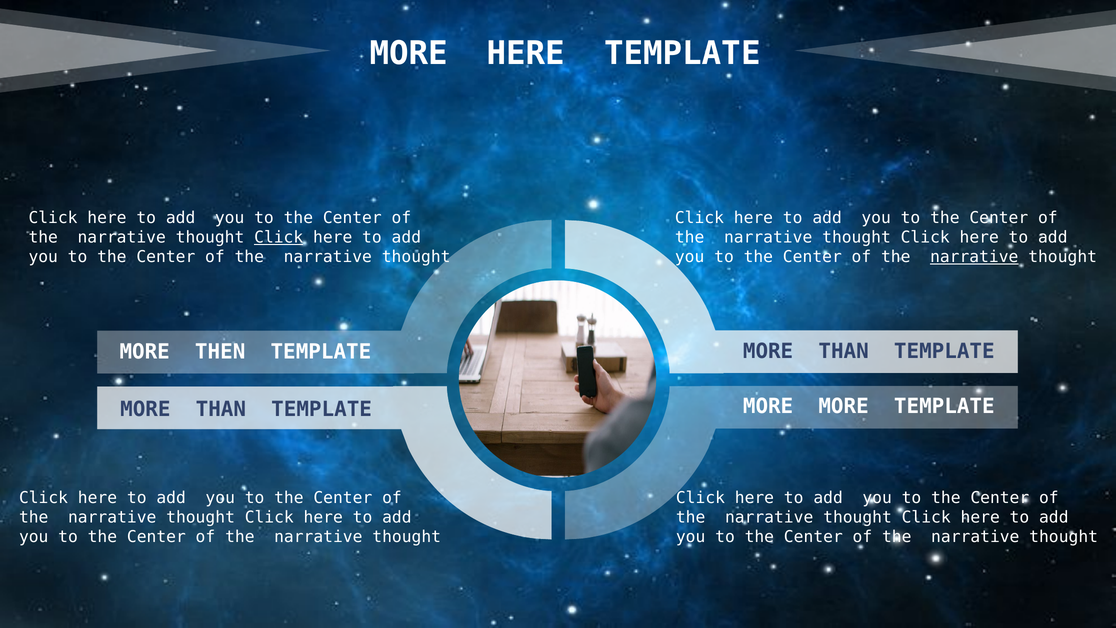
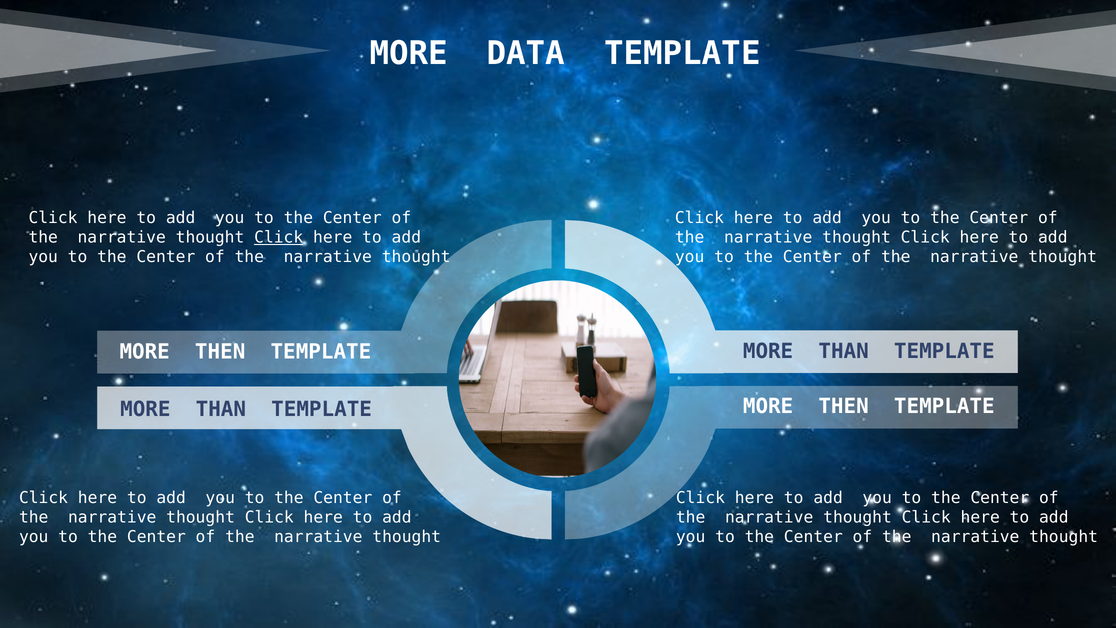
MORE HERE: HERE -> DATA
narrative at (974, 257) underline: present -> none
MORE at (844, 406): MORE -> THEN
